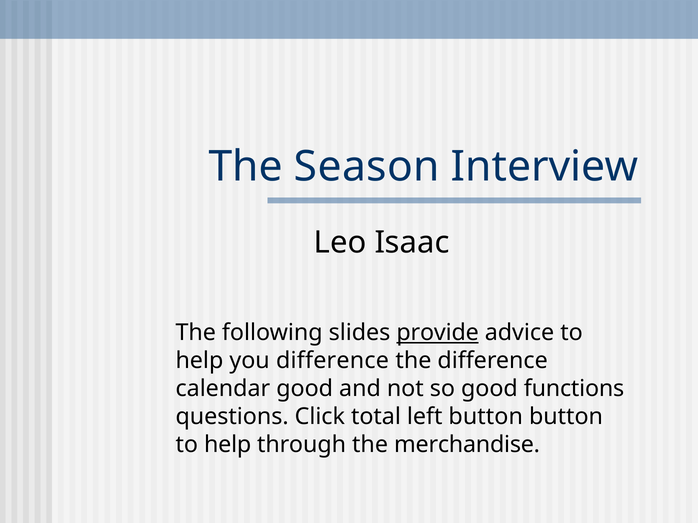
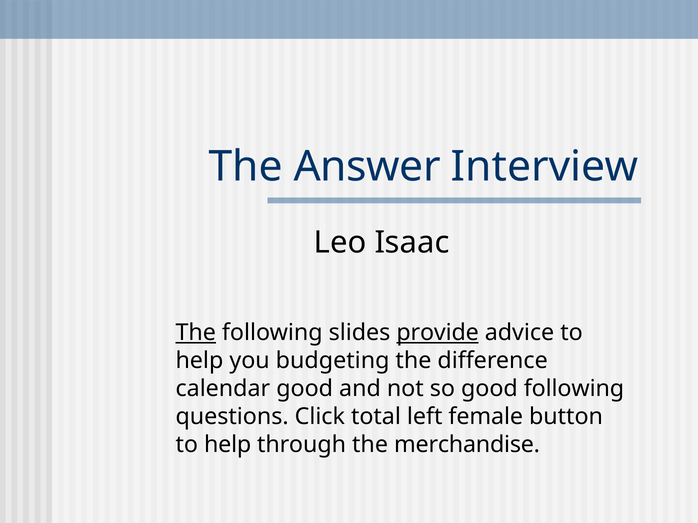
Season: Season -> Answer
The at (196, 333) underline: none -> present
you difference: difference -> budgeting
good functions: functions -> following
left button: button -> female
